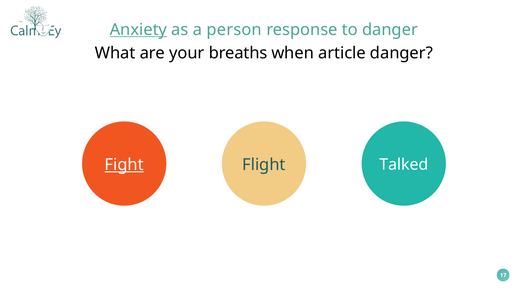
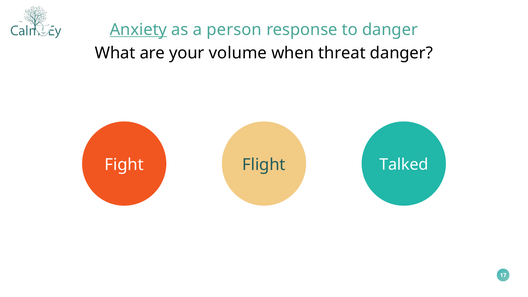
breaths: breaths -> volume
article: article -> threat
Fight underline: present -> none
